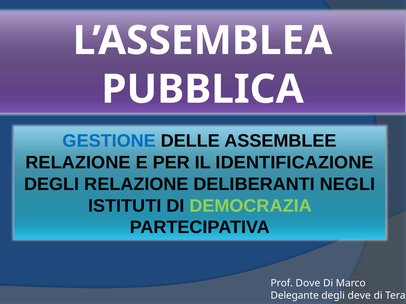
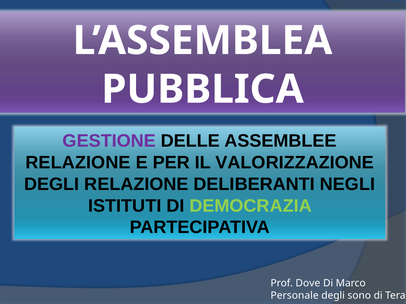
GESTIONE colour: blue -> purple
IDENTIFICAZIONE: IDENTIFICAZIONE -> VALORIZZAZIONE
Delegante: Delegante -> Personale
deve: deve -> sono
